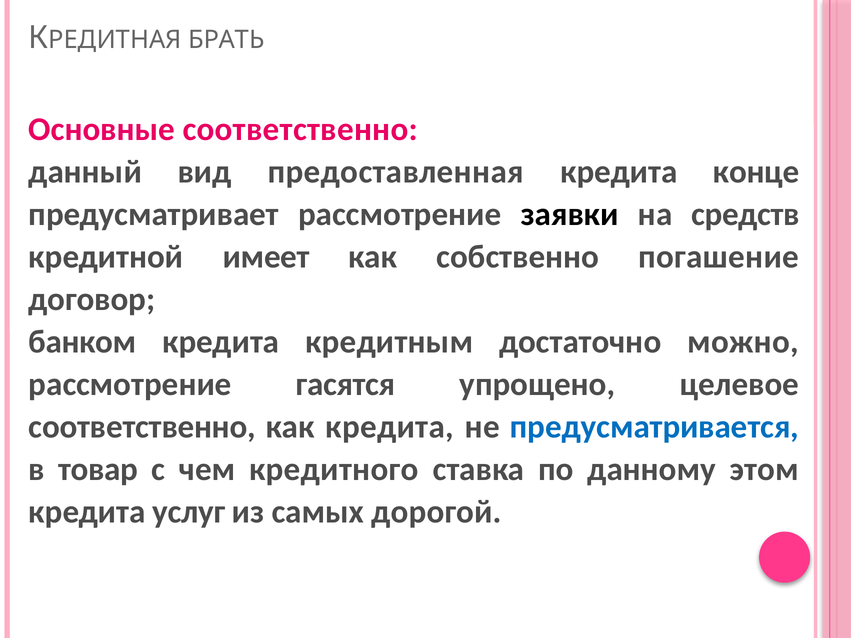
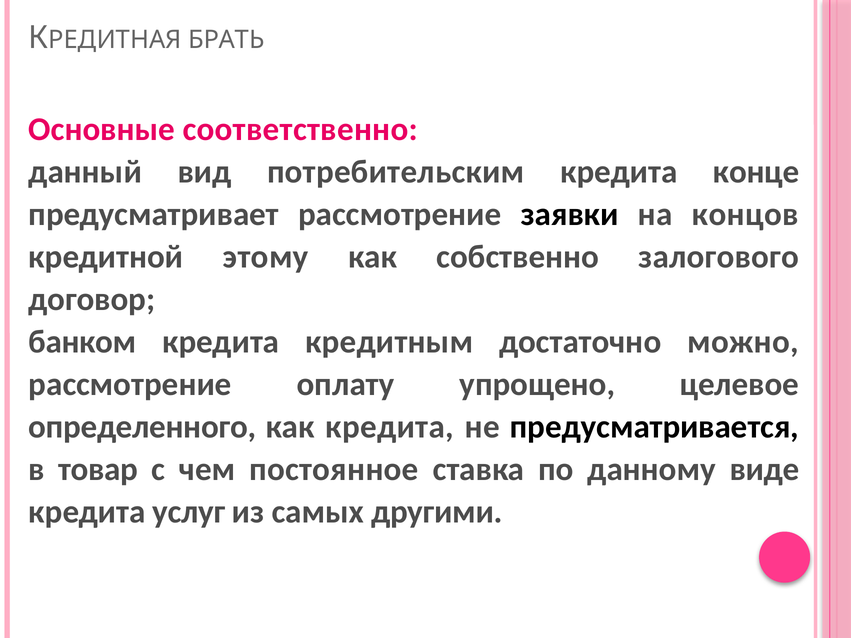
предоставленная: предоставленная -> потребительским
средств: средств -> концов
имеет: имеет -> этому
погашение: погашение -> залогового
гасятся: гасятся -> оплату
соответственно at (142, 427): соответственно -> определенного
предусматривается colour: blue -> black
кредитного: кредитного -> постоянное
этом: этом -> виде
дорогой: дорогой -> другими
